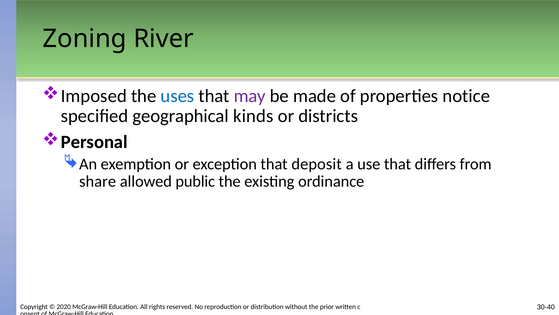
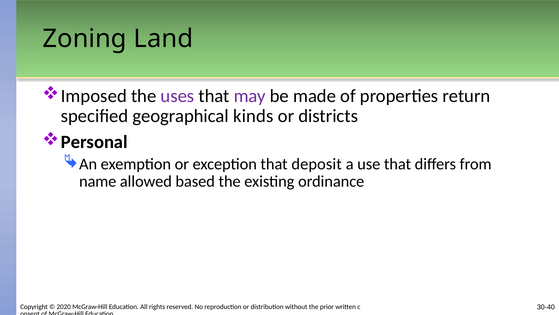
River: River -> Land
uses colour: blue -> purple
notice: notice -> return
share: share -> name
public: public -> based
